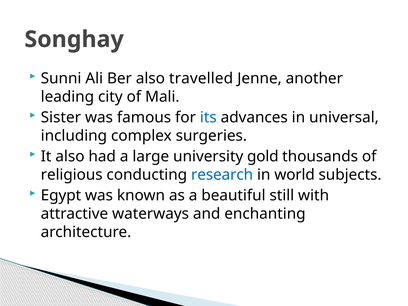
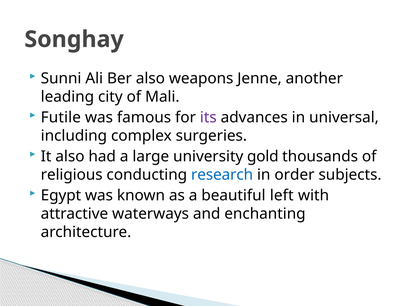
travelled: travelled -> weapons
Sister: Sister -> Futile
its colour: blue -> purple
world: world -> order
still: still -> left
